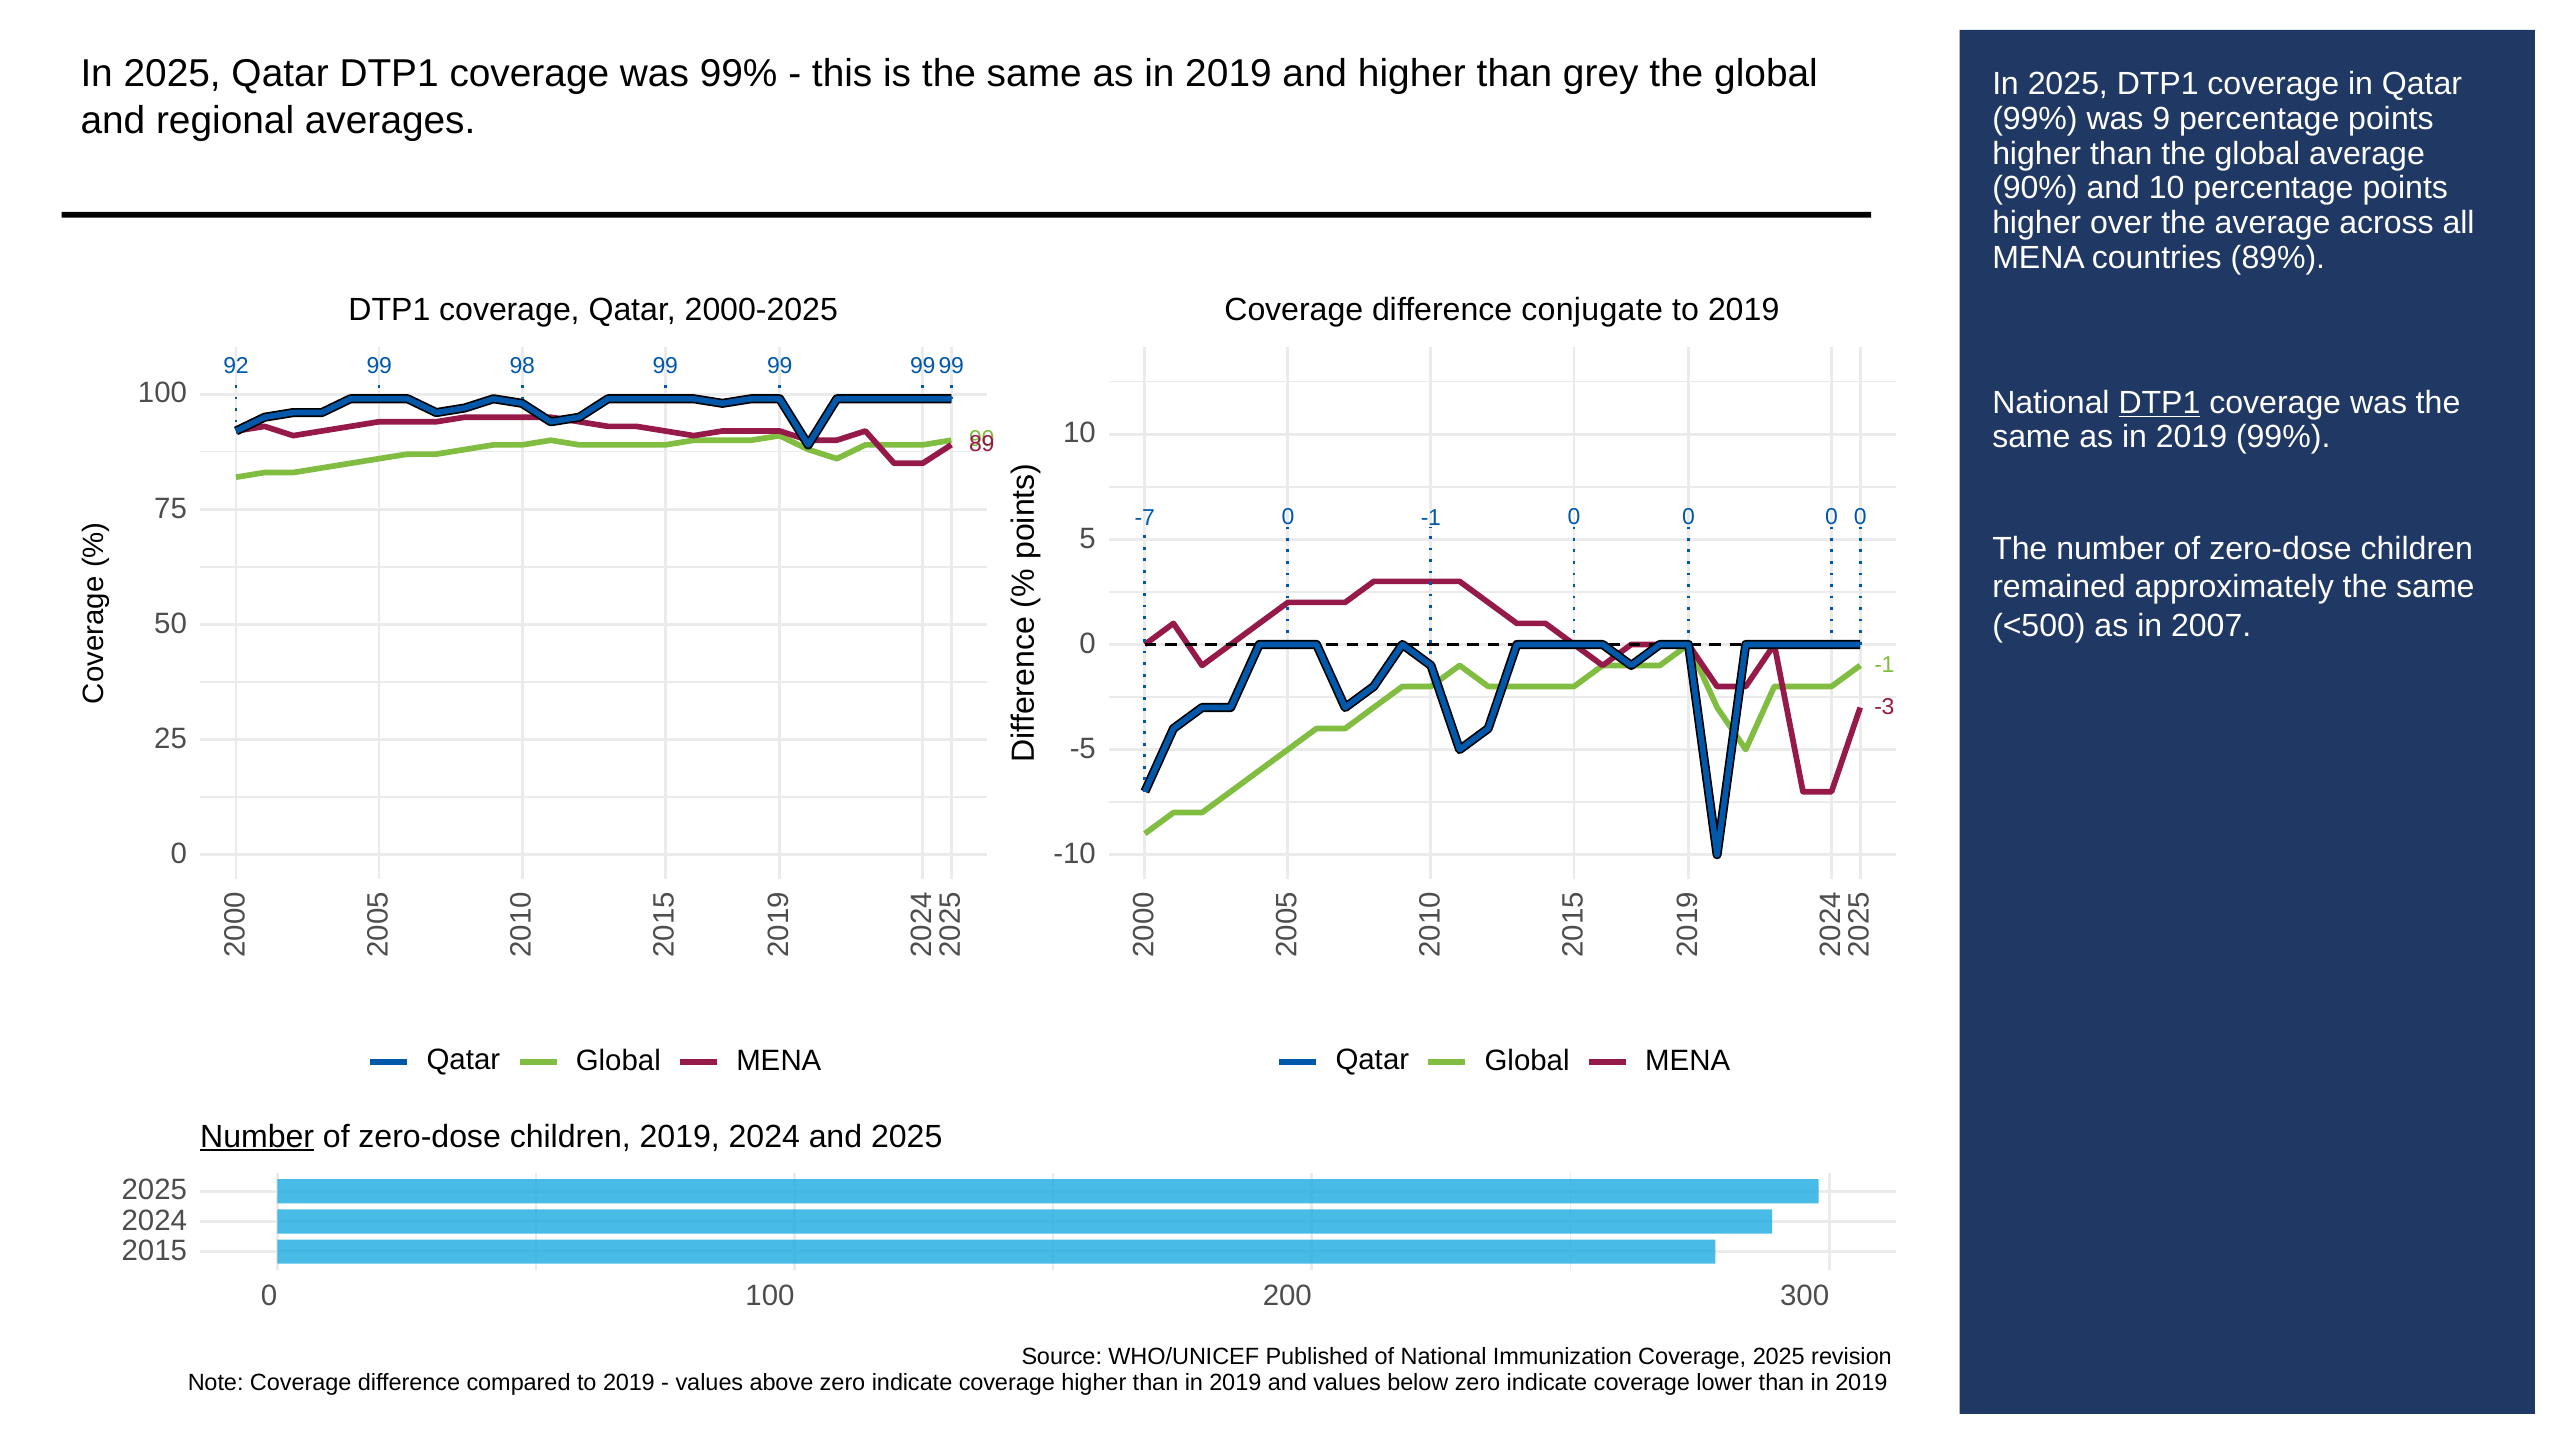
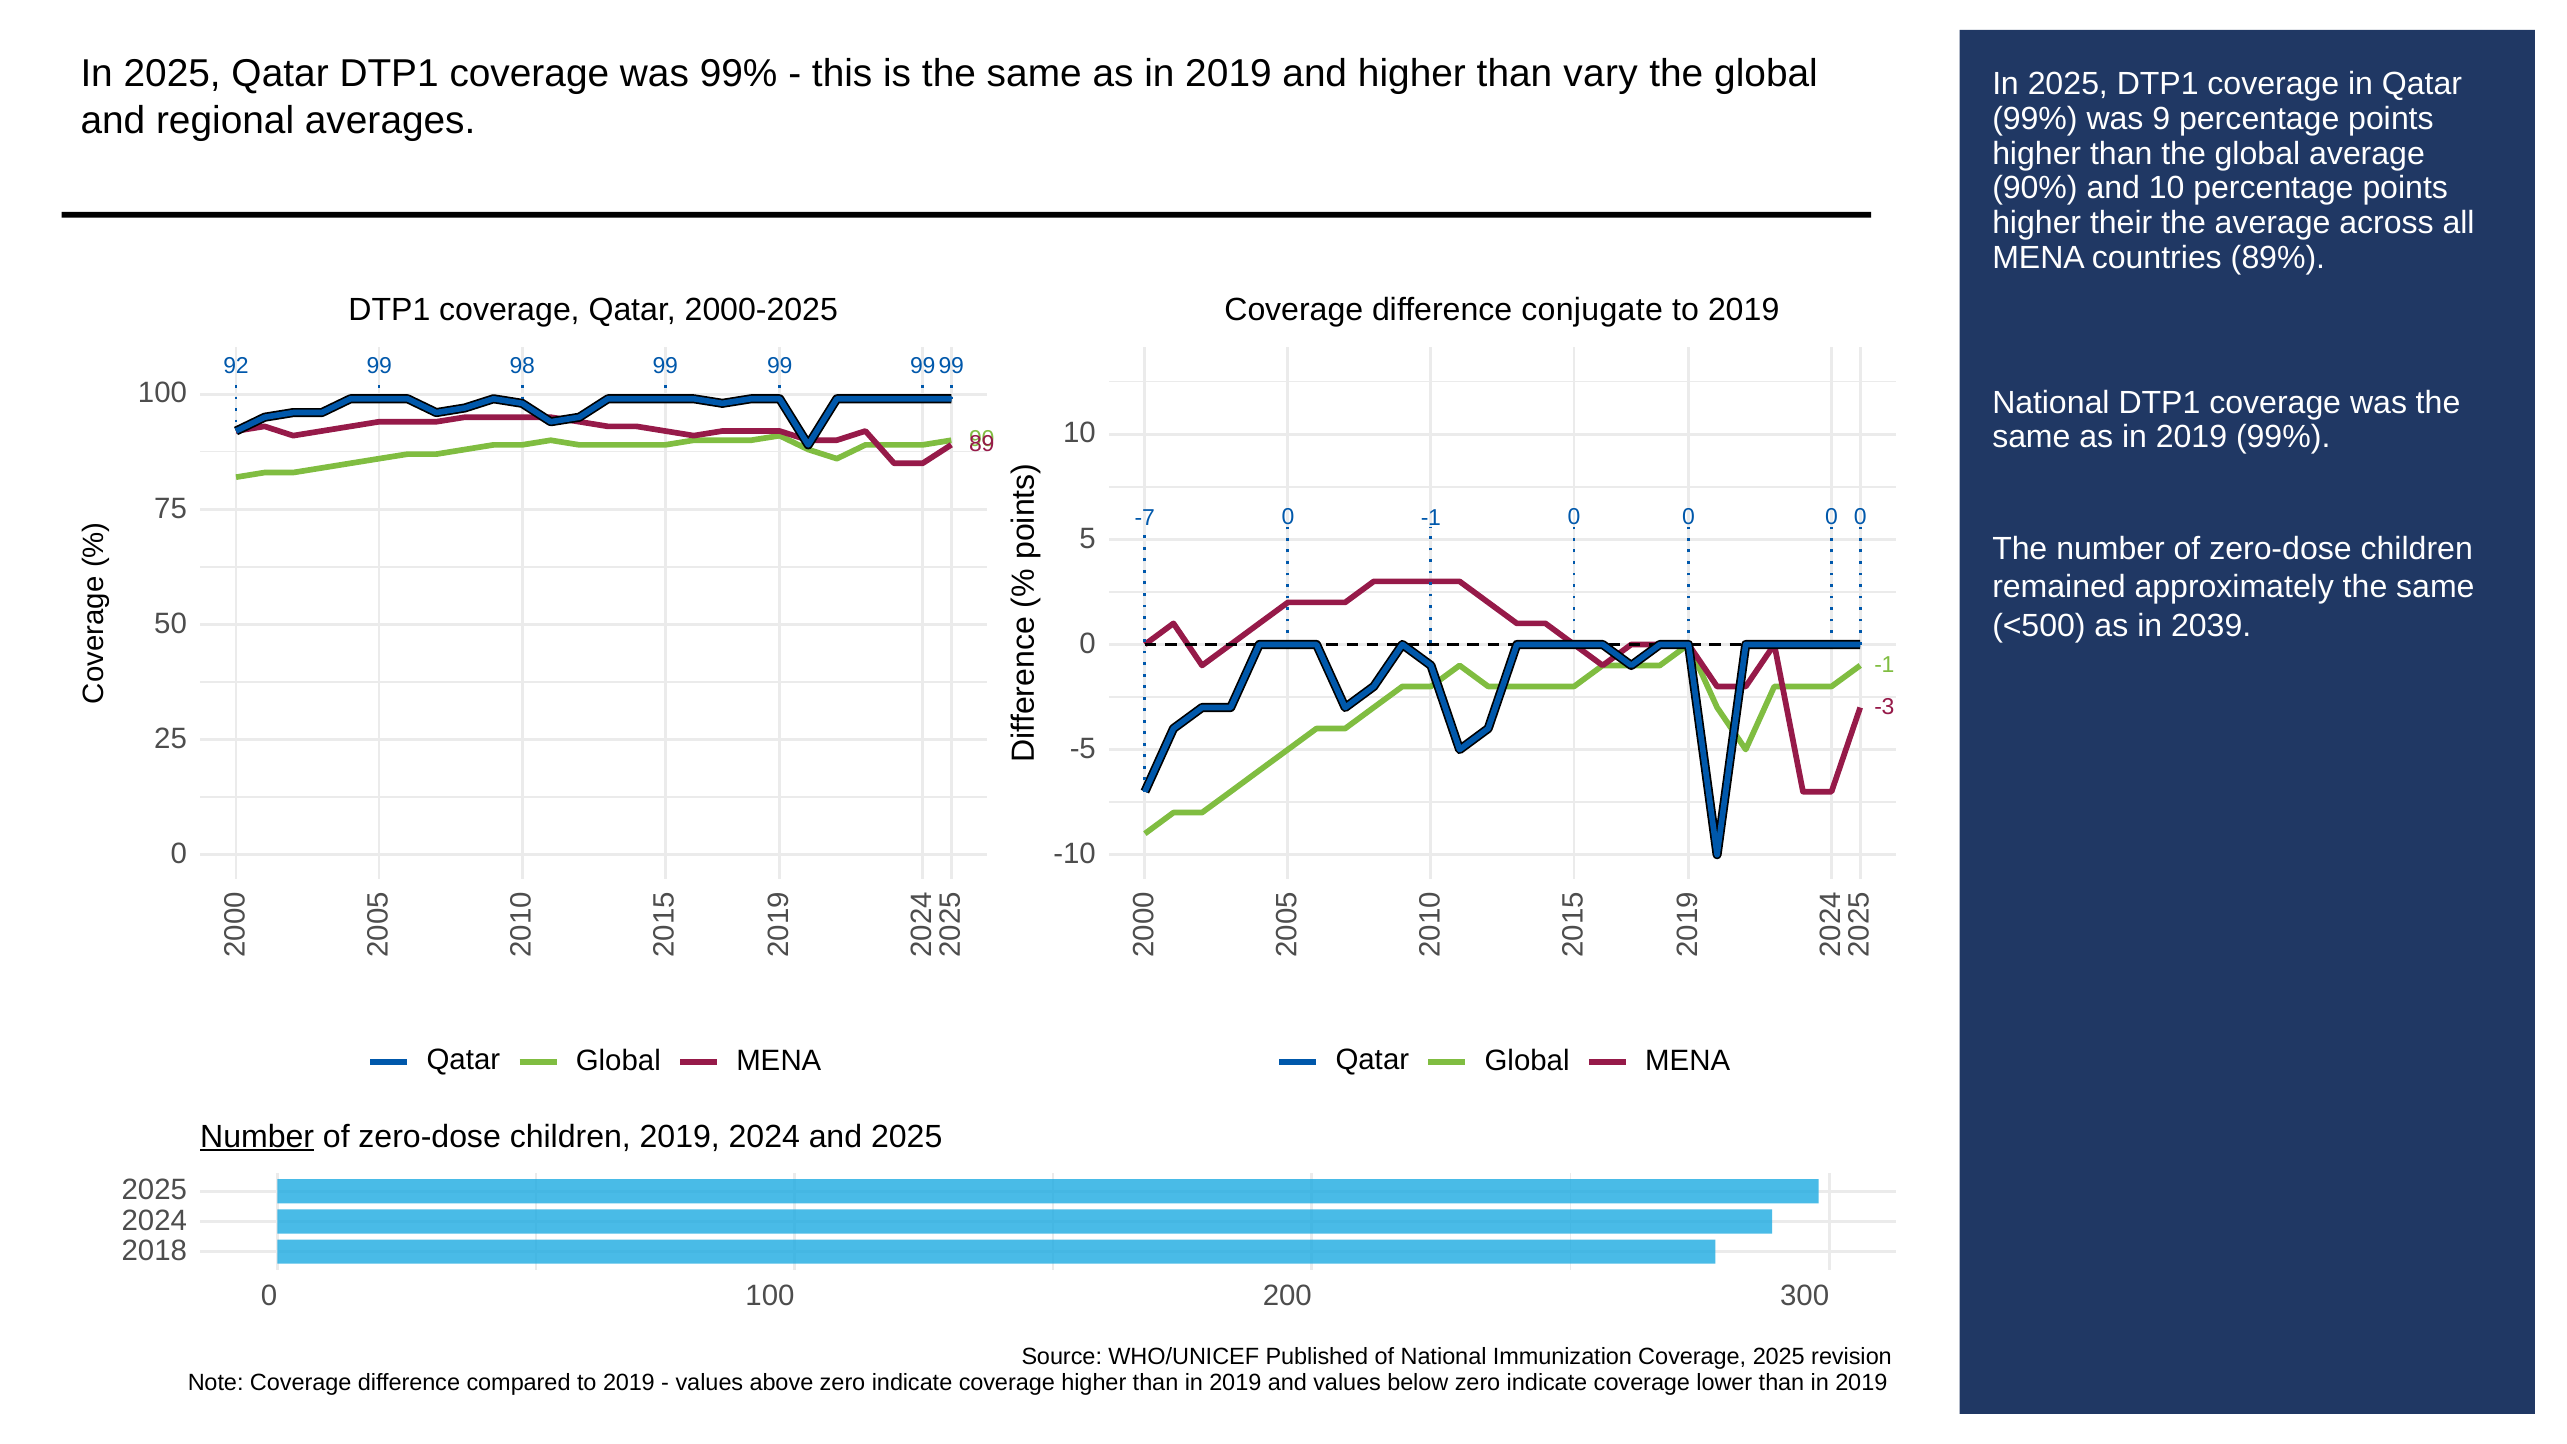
grey: grey -> vary
over: over -> their
DTP1 at (2159, 403) underline: present -> none
2007: 2007 -> 2039
2015: 2015 -> 2018
